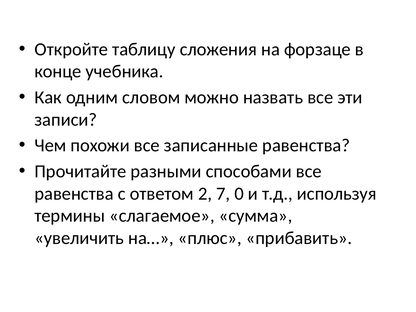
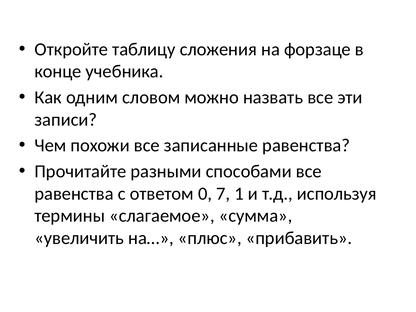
2: 2 -> 0
0: 0 -> 1
